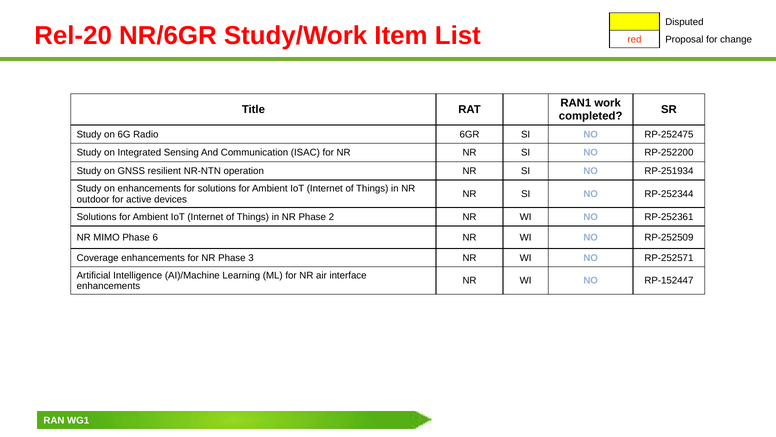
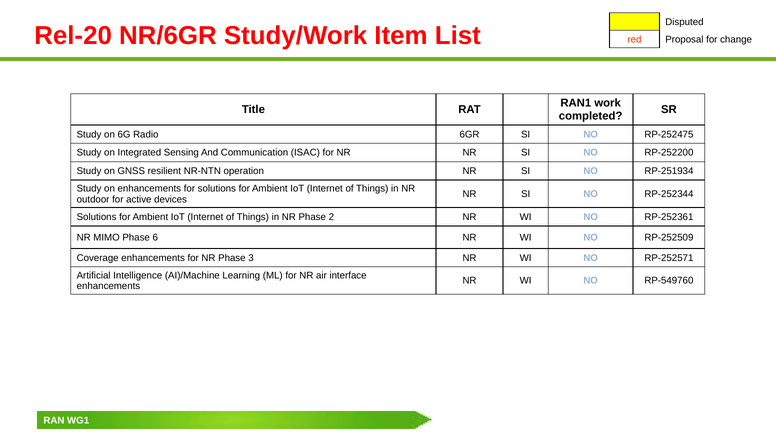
RP-152447: RP-152447 -> RP-549760
